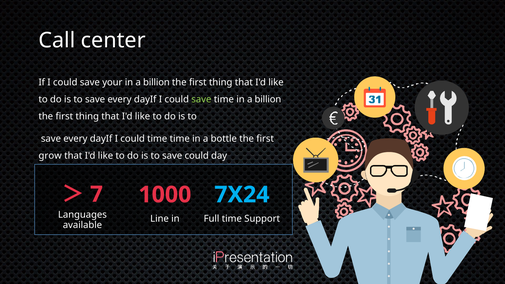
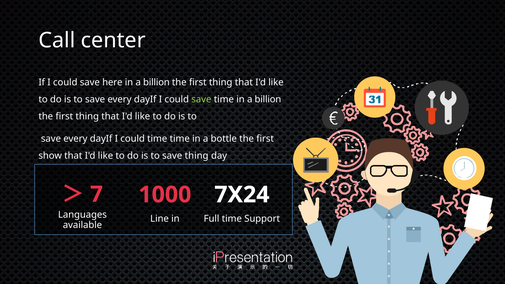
your: your -> here
grow: grow -> show
save could: could -> thing
7X24 colour: light blue -> white
